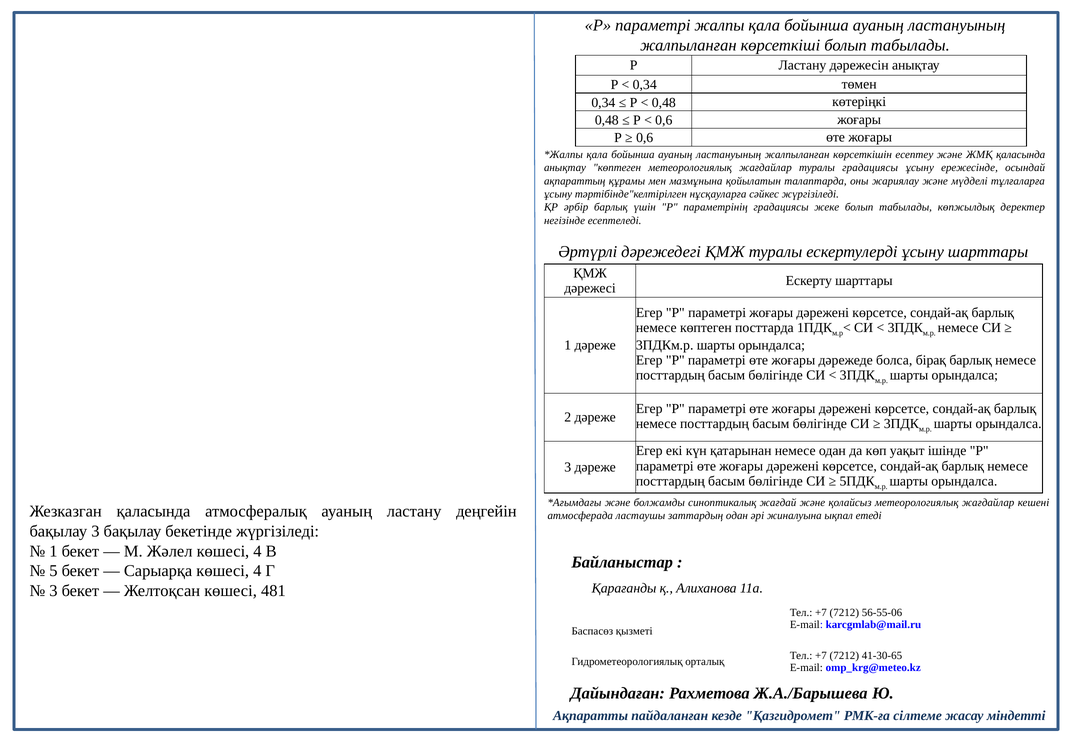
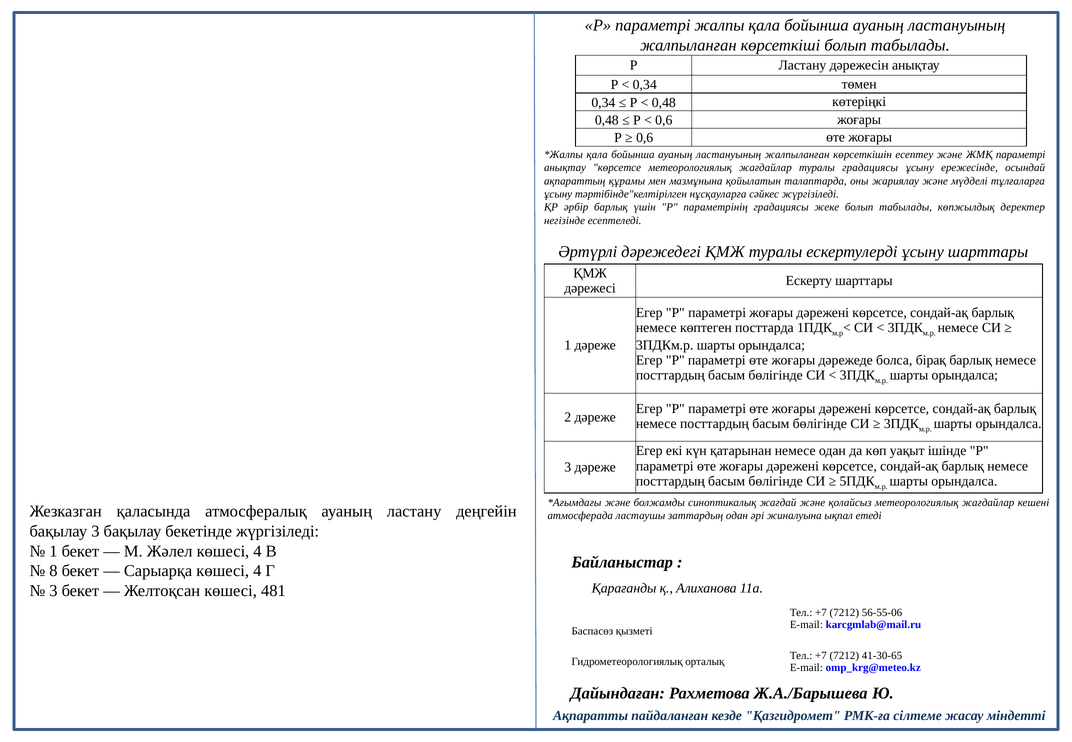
ЖМҚ қаласында: қаласында -> параметрі
анықтау көптеген: көптеген -> көрсетсе
5: 5 -> 8
